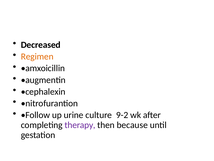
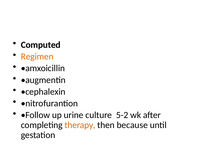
Decreased: Decreased -> Computed
9-2: 9-2 -> 5-2
therapy colour: purple -> orange
